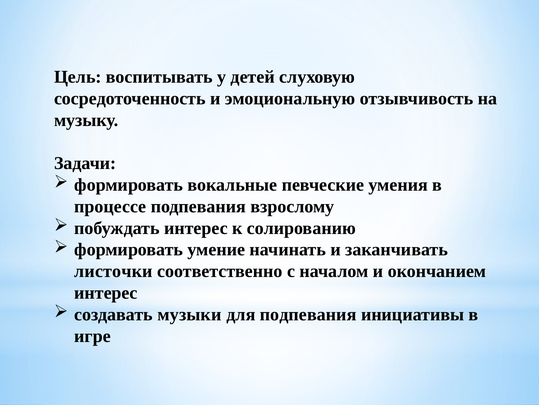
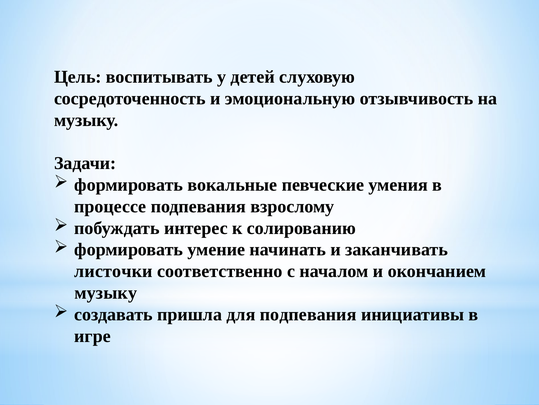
интерес at (106, 292): интерес -> музыку
музыки: музыки -> пришла
